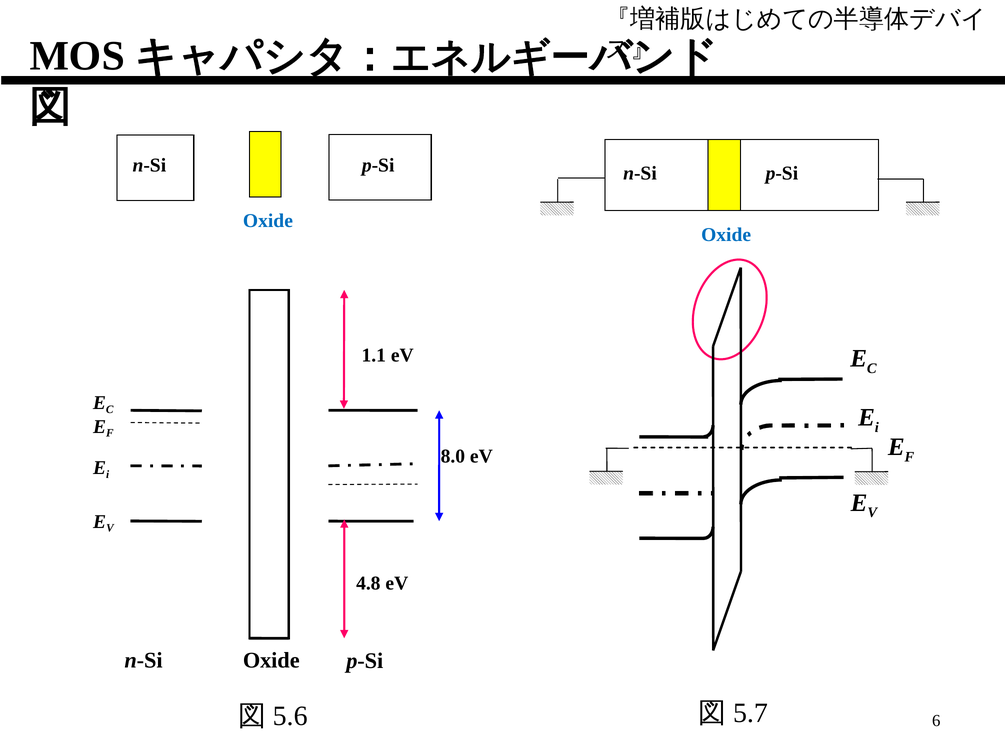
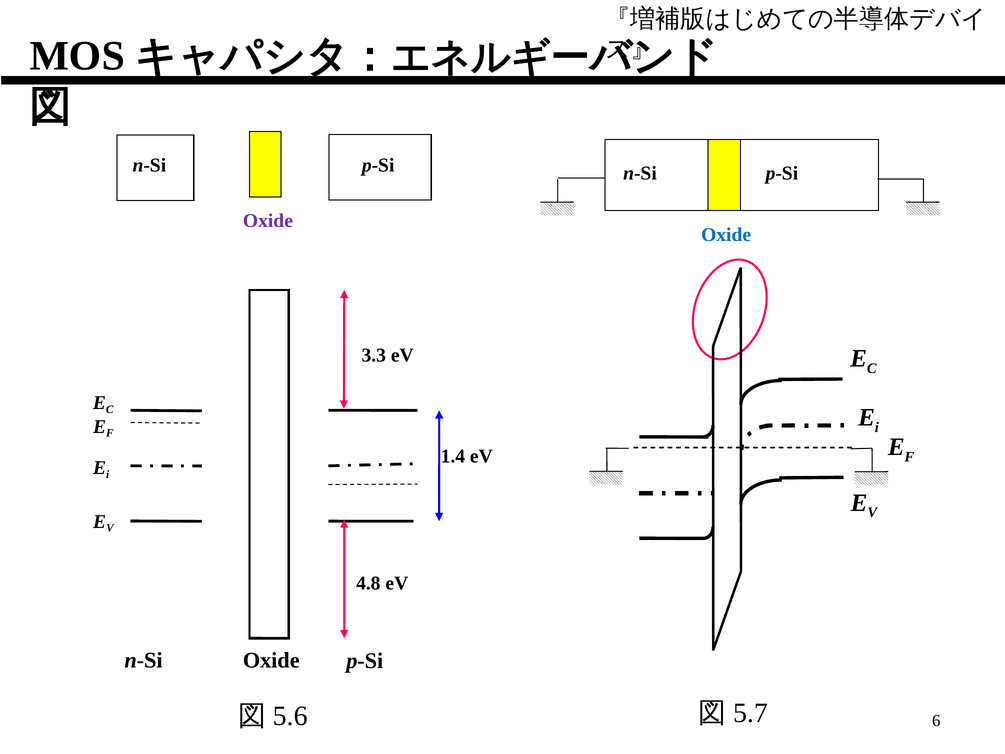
Oxide at (268, 221) colour: blue -> purple
1.1: 1.1 -> 3.3
8.0: 8.0 -> 1.4
